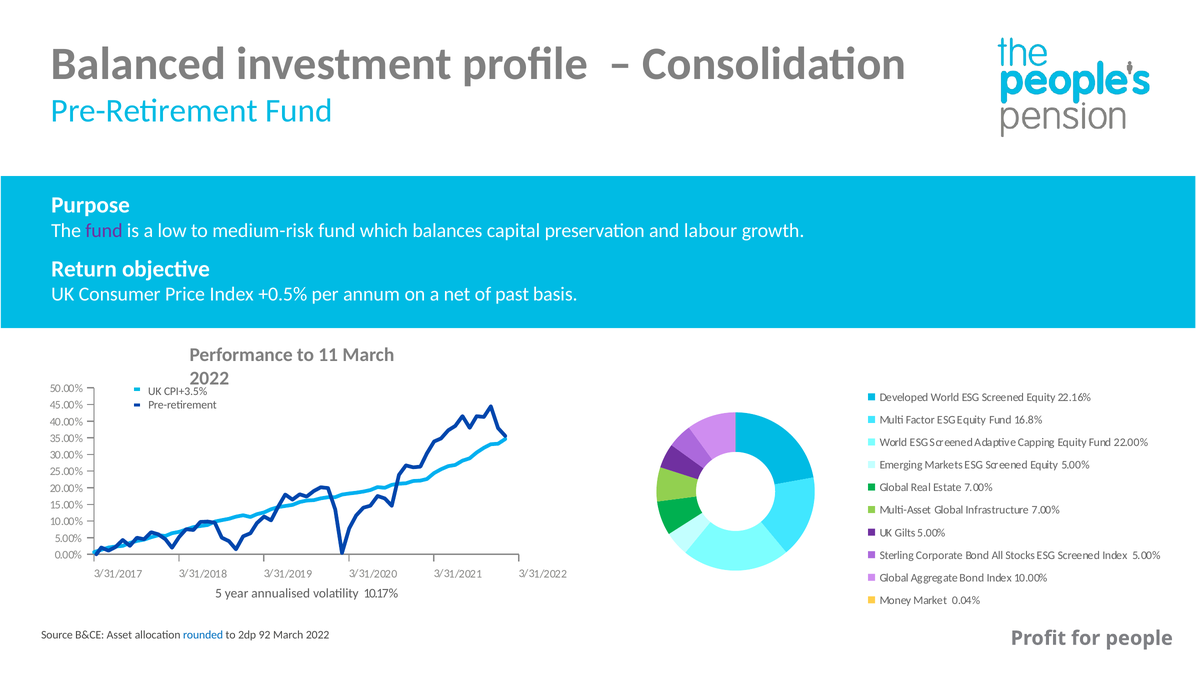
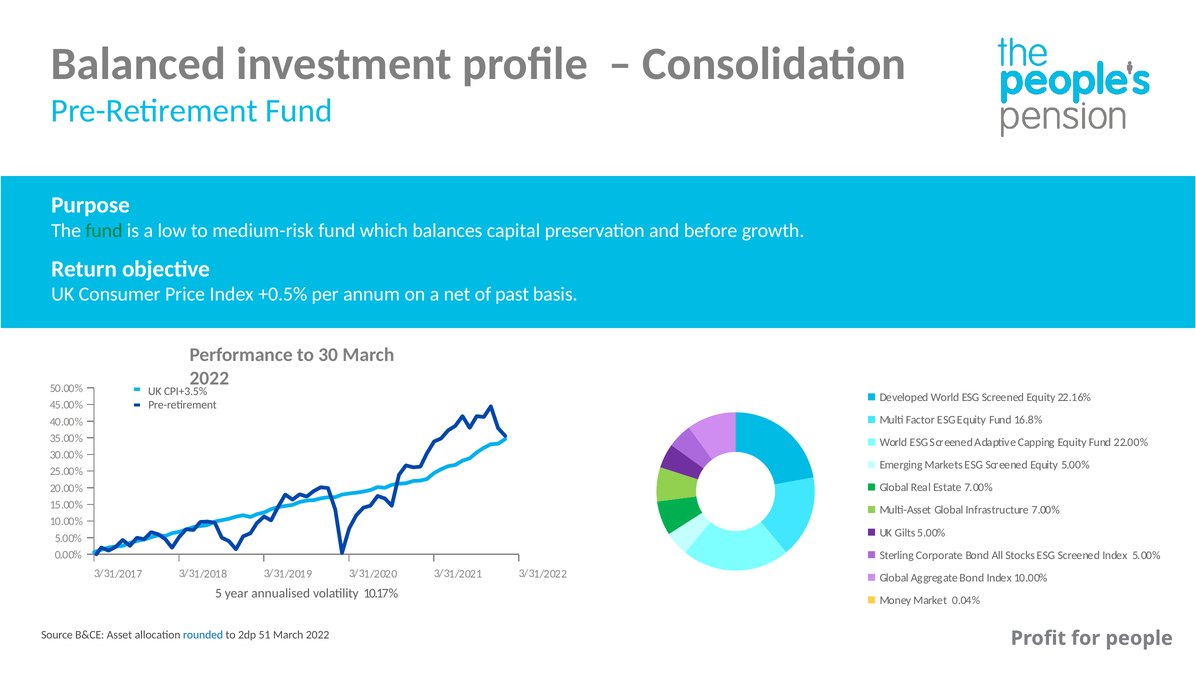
fund at (104, 231) colour: purple -> green
labour: labour -> before
11: 11 -> 30
92: 92 -> 51
